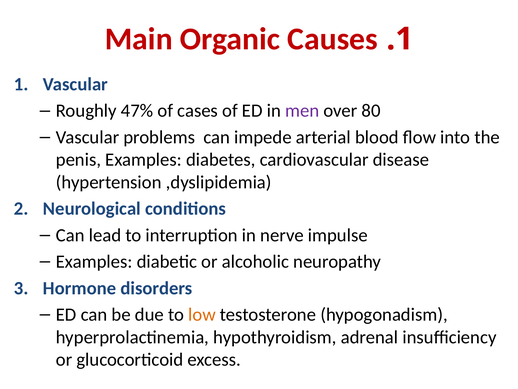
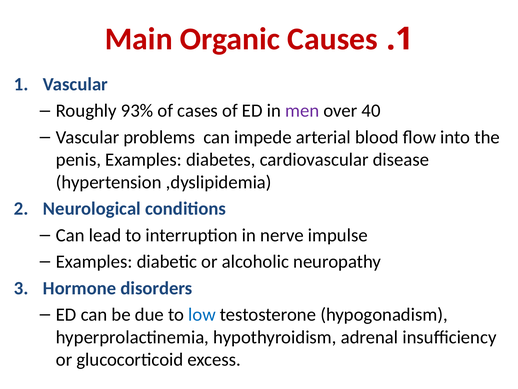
47%: 47% -> 93%
80: 80 -> 40
low colour: orange -> blue
